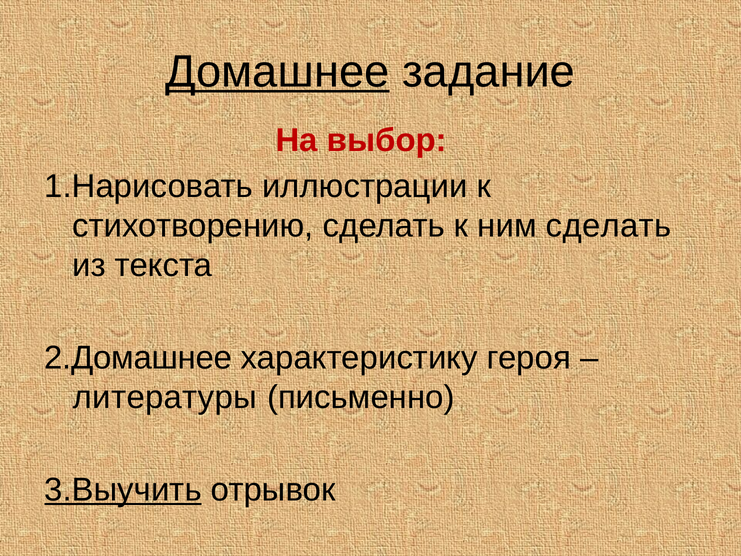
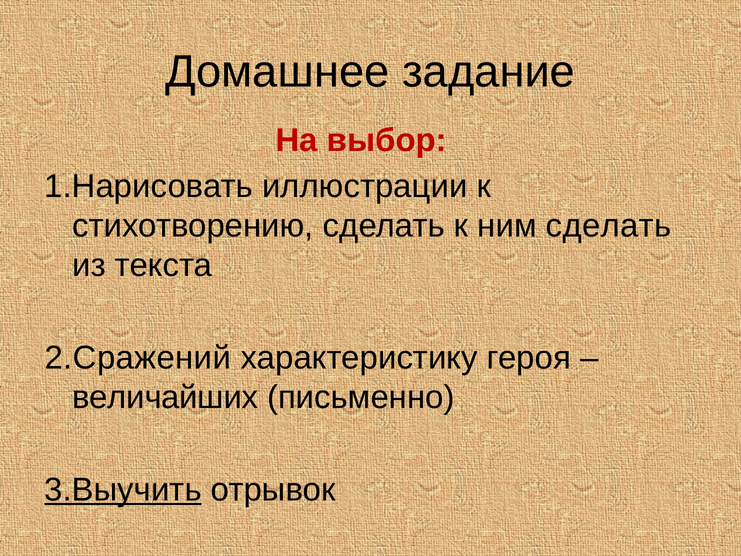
Домашнее underline: present -> none
2.Домашнее: 2.Домашнее -> 2.Сражений
литературы: литературы -> величайших
